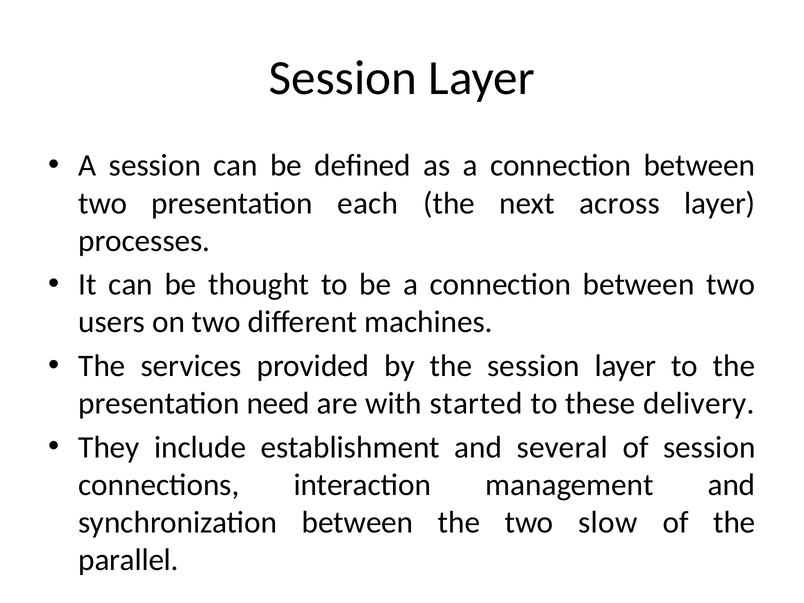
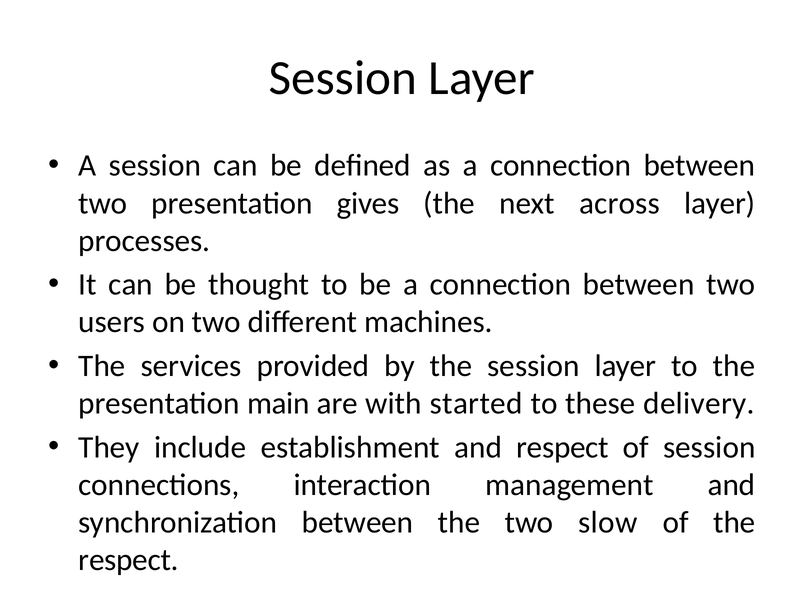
each: each -> gives
need: need -> main
and several: several -> respect
parallel at (129, 560): parallel -> respect
